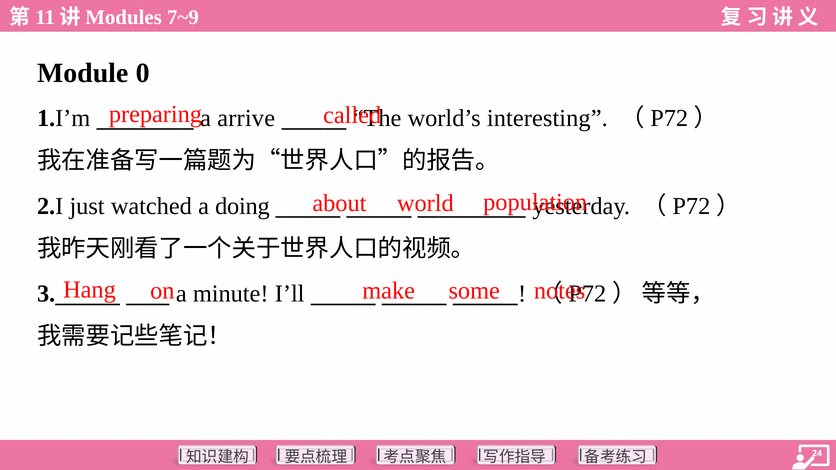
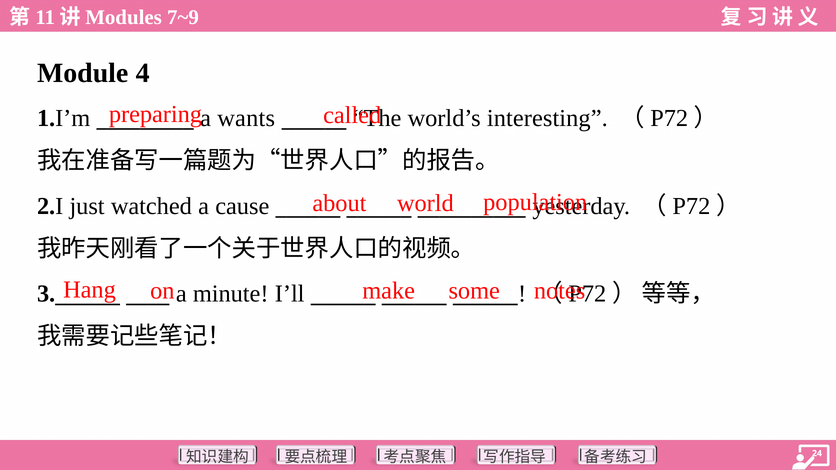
0: 0 -> 4
arrive: arrive -> wants
doing: doing -> cause
